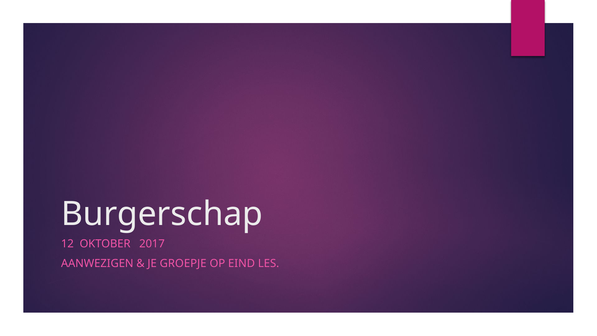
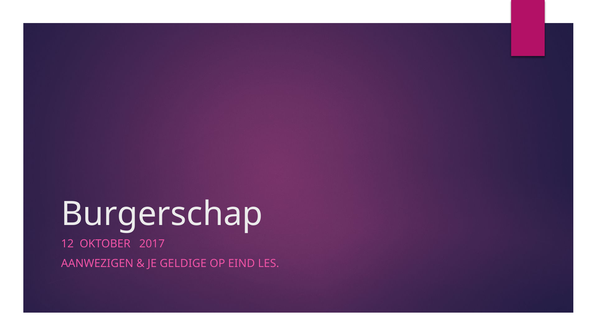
GROEPJE: GROEPJE -> GELDIGE
